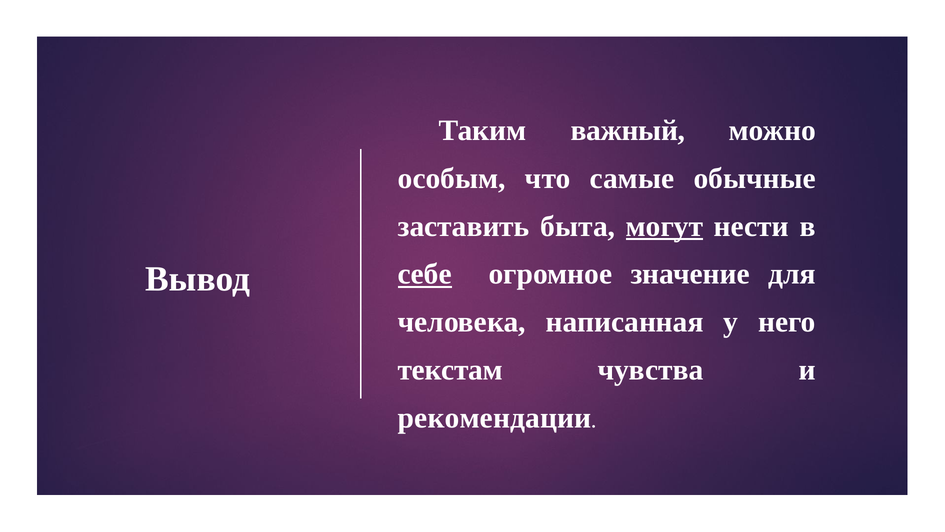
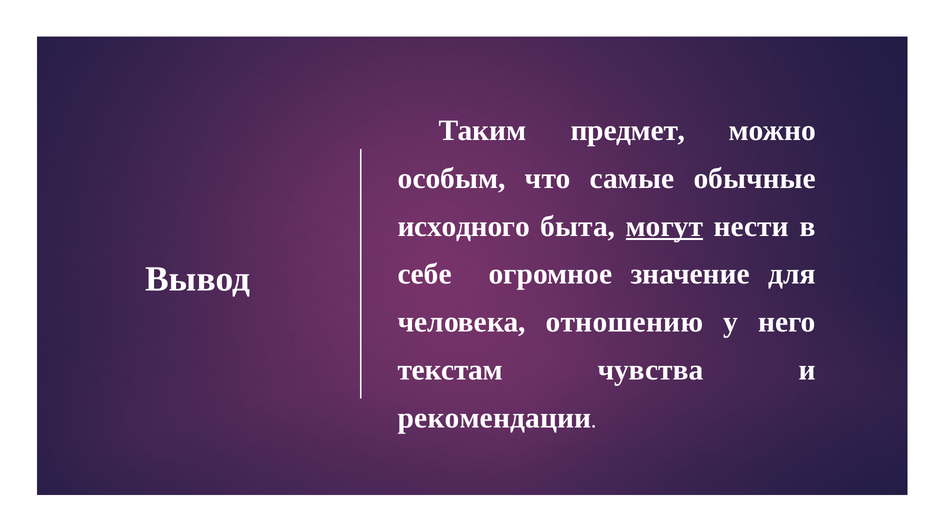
важный: важный -> предмет
заставить: заставить -> исходного
себе underline: present -> none
написанная: написанная -> отношению
